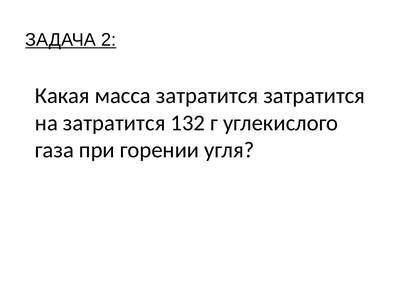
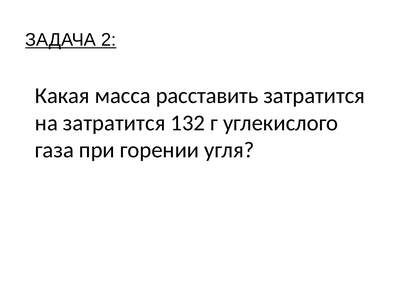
масса затратится: затратится -> расставить
